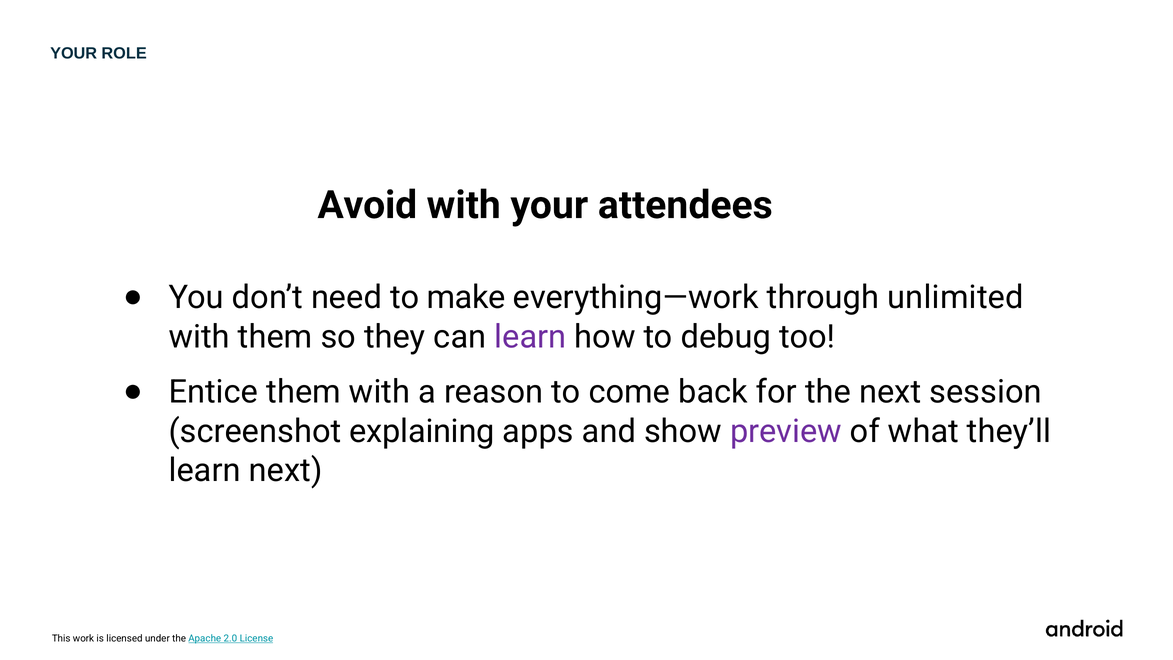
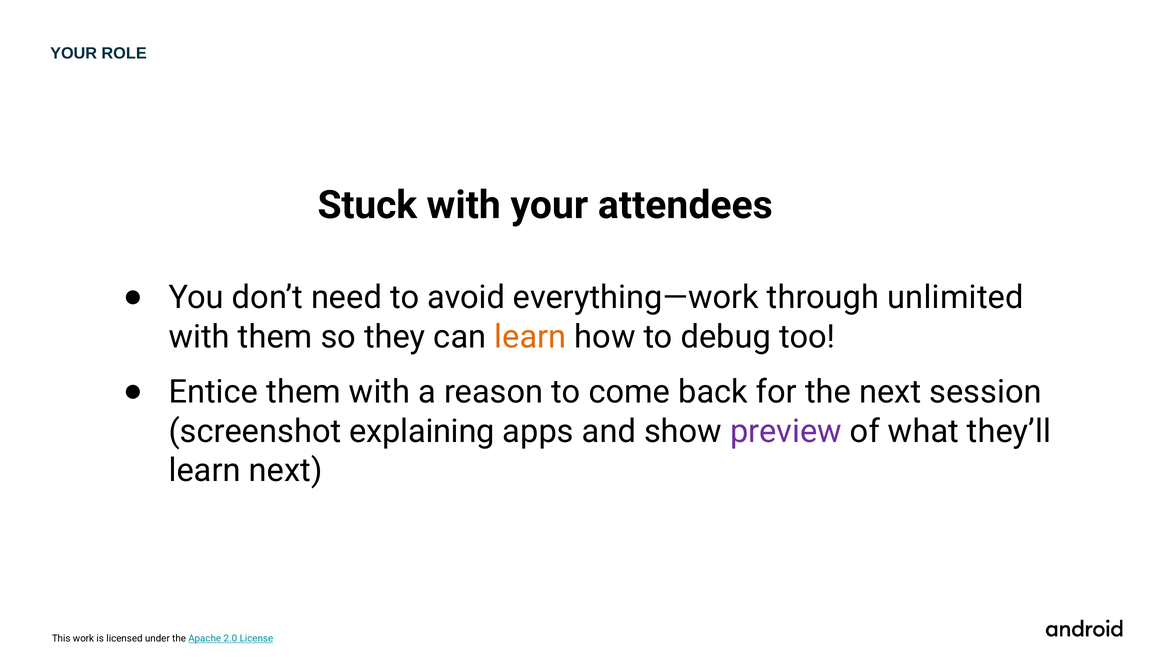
Avoid: Avoid -> Stuck
make: make -> avoid
learn at (530, 337) colour: purple -> orange
